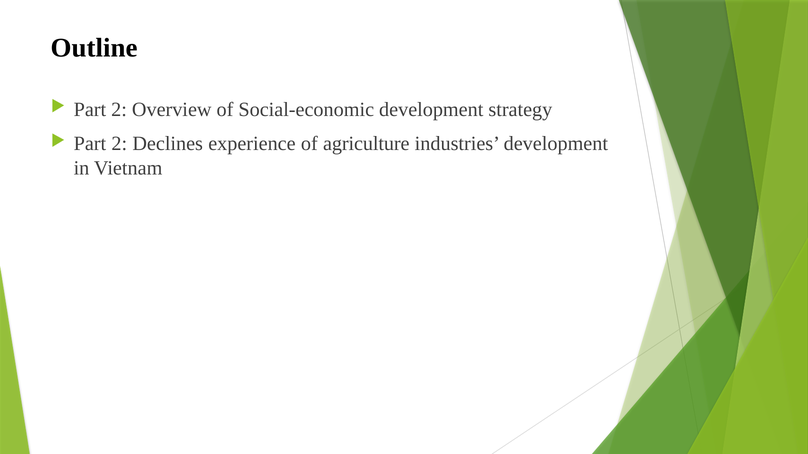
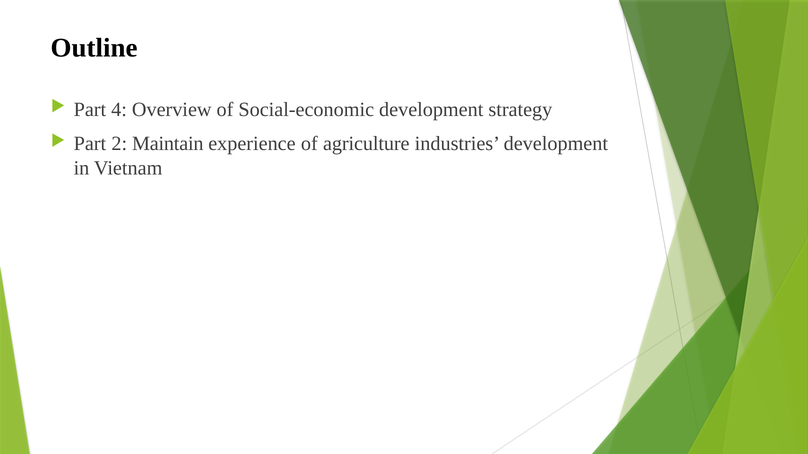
2 at (119, 110): 2 -> 4
Declines: Declines -> Maintain
